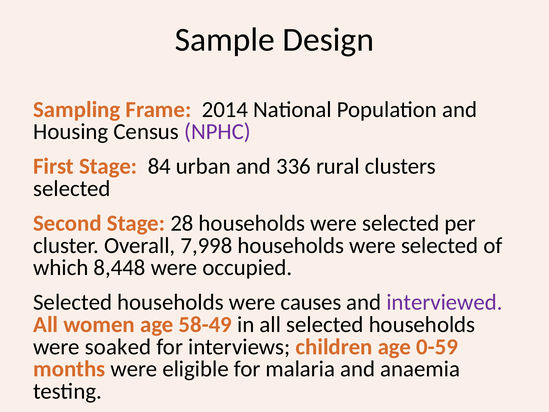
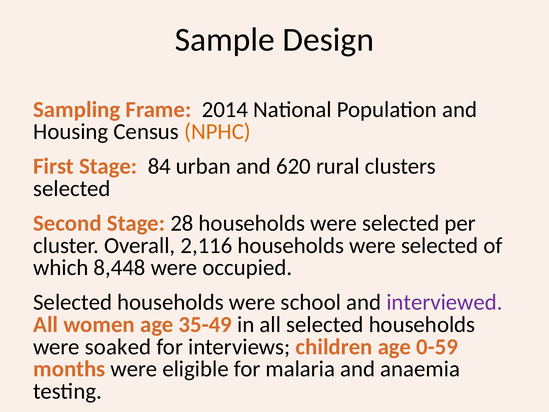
NPHC colour: purple -> orange
336: 336 -> 620
7,998: 7,998 -> 2,116
causes: causes -> school
58-49: 58-49 -> 35-49
